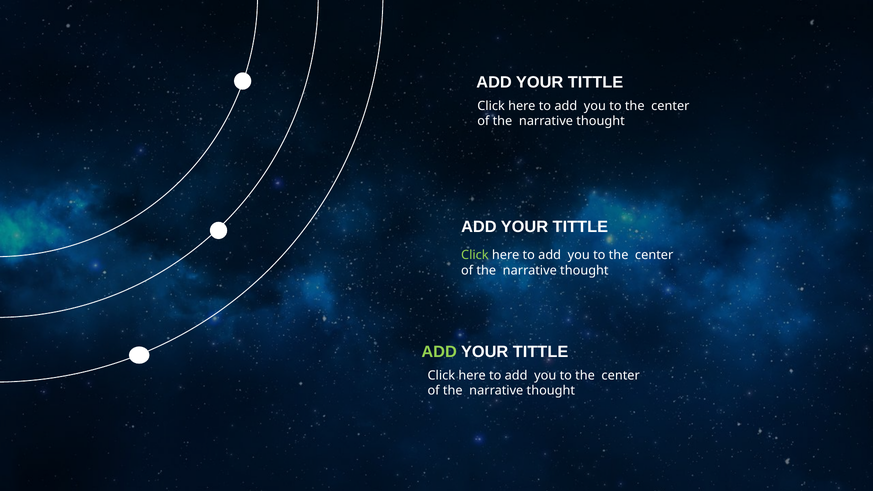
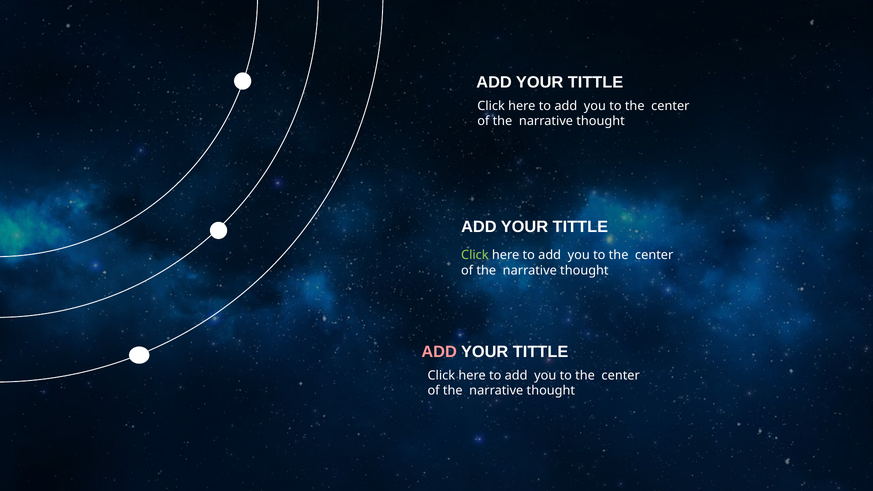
ADD at (439, 352) colour: light green -> pink
